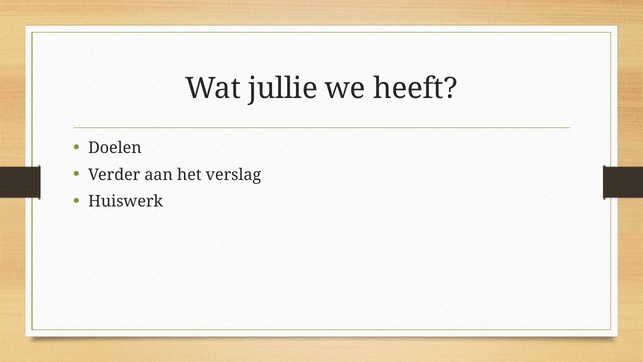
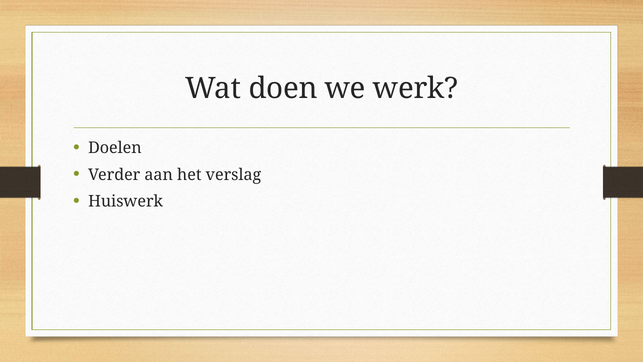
jullie: jullie -> doen
heeft: heeft -> werk
